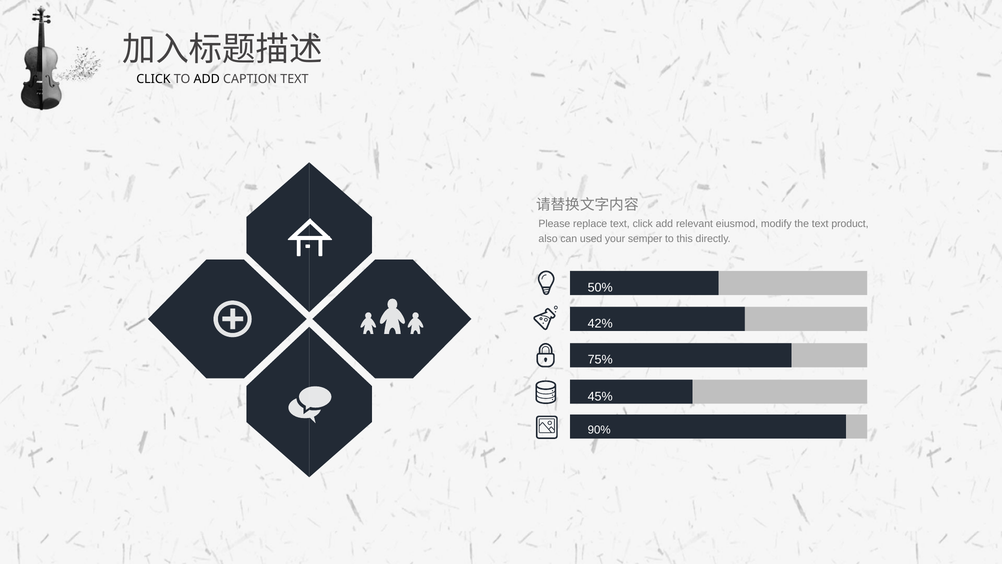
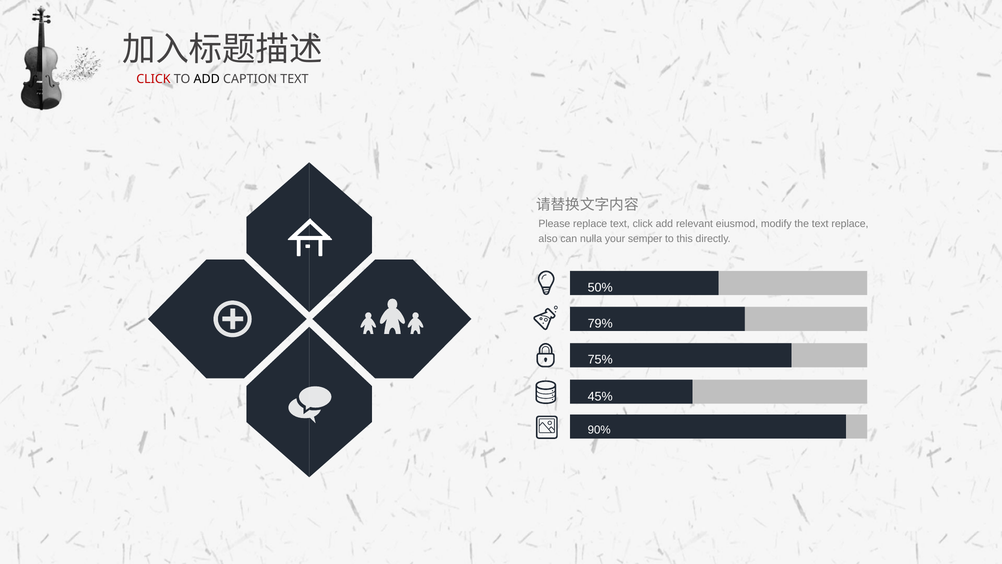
CLICK at (153, 79) colour: black -> red
text product: product -> replace
used: used -> nulla
42%: 42% -> 79%
